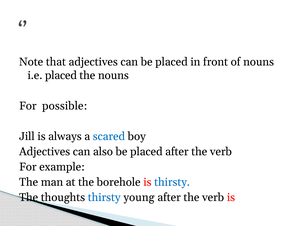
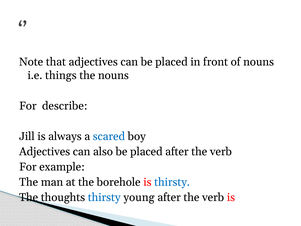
i.e placed: placed -> things
possible: possible -> describe
